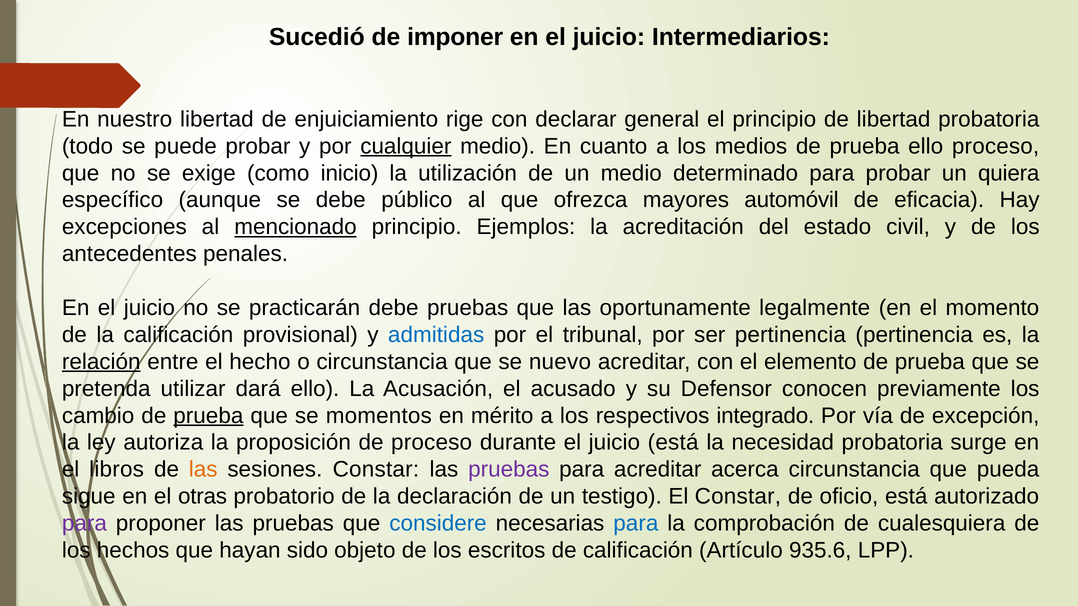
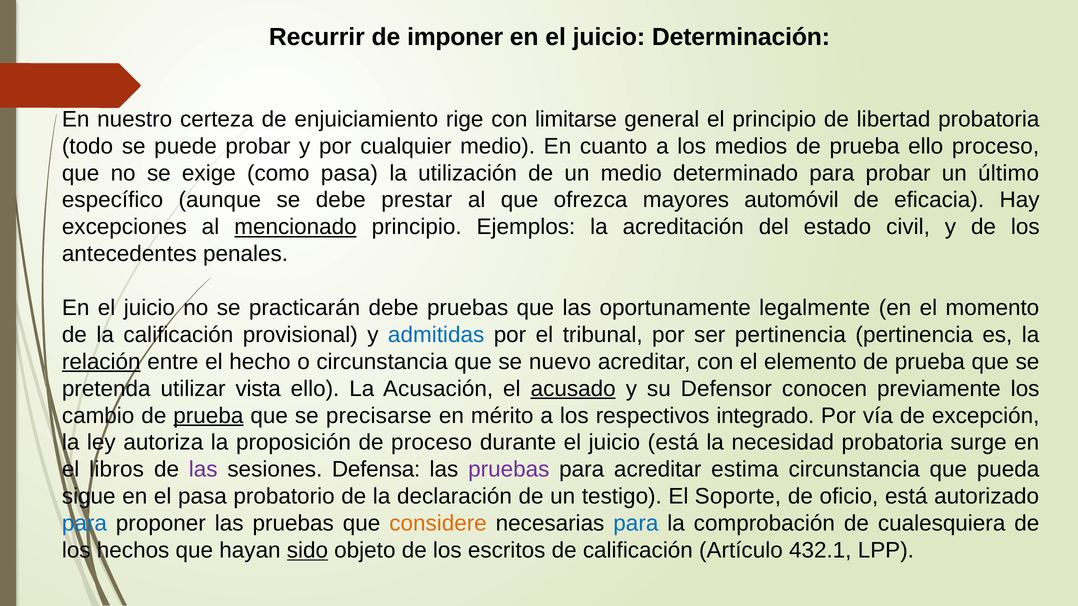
Sucedió: Sucedió -> Recurrir
Intermediarios: Intermediarios -> Determinación
nuestro libertad: libertad -> certeza
declarar: declarar -> limitarse
cualquier underline: present -> none
como inicio: inicio -> pasa
quiera: quiera -> último
público: público -> prestar
dará: dará -> vista
acusado underline: none -> present
momentos: momentos -> precisarse
las at (203, 470) colour: orange -> purple
sesiones Constar: Constar -> Defensa
acerca: acerca -> estima
el otras: otras -> pasa
El Constar: Constar -> Soporte
para at (84, 524) colour: purple -> blue
considere colour: blue -> orange
sido underline: none -> present
935.6: 935.6 -> 432.1
